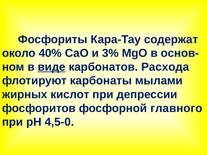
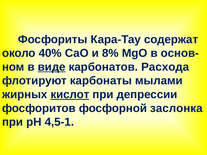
3%: 3% -> 8%
кислот underline: none -> present
главного: главного -> заслонка
4,5-0: 4,5-0 -> 4,5-1
